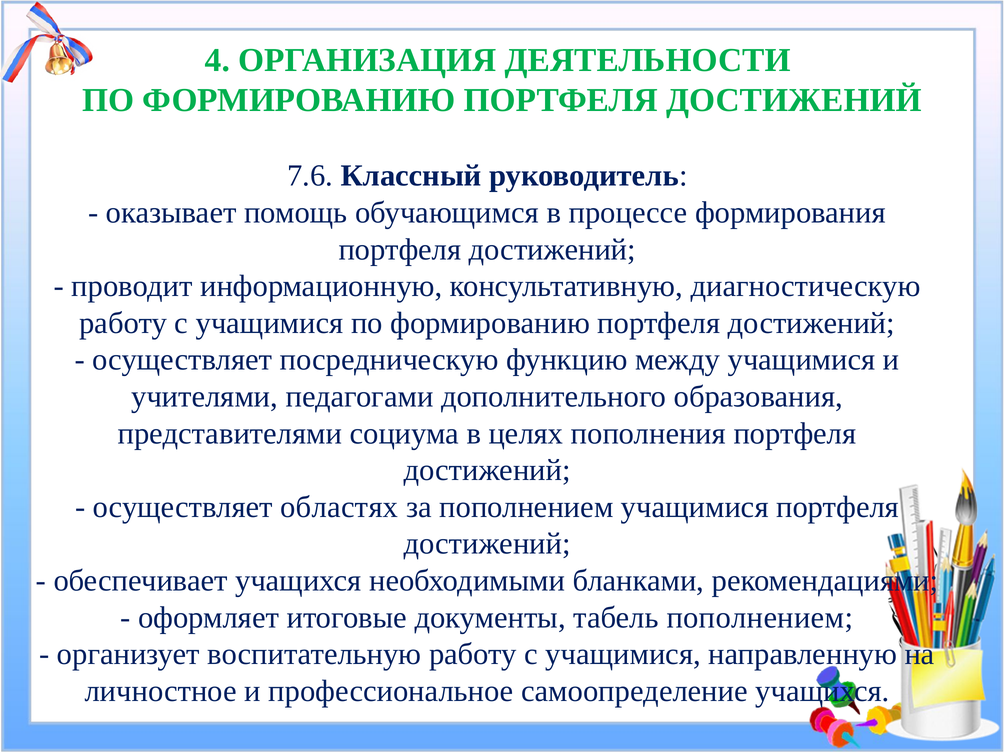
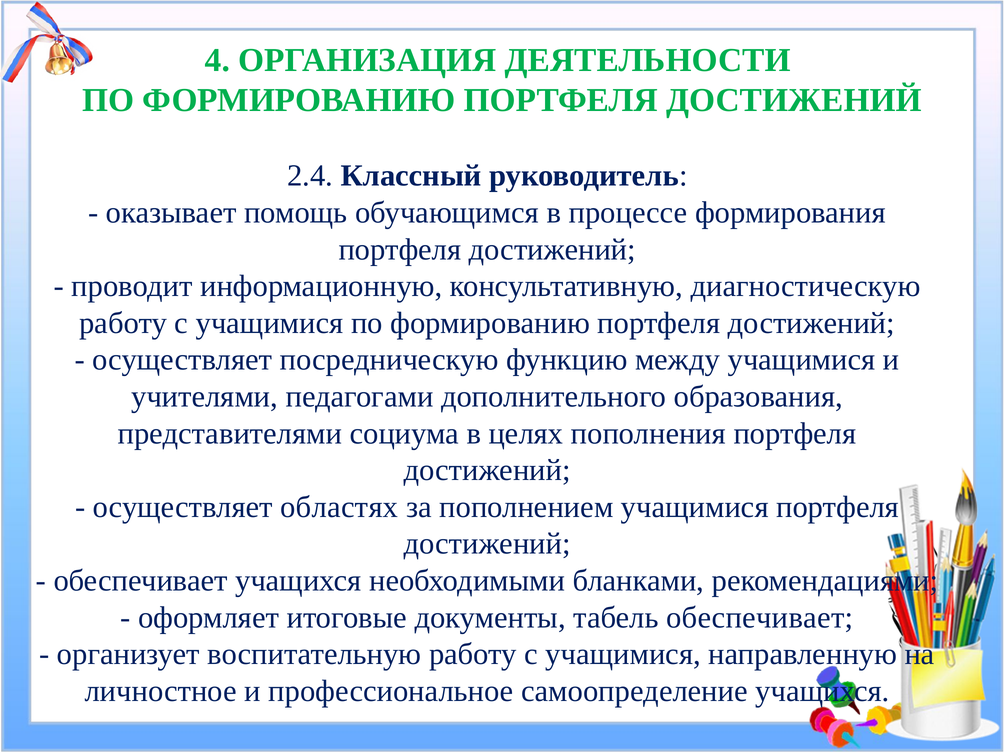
7.6: 7.6 -> 2.4
табель пополнением: пополнением -> обеспечивает
